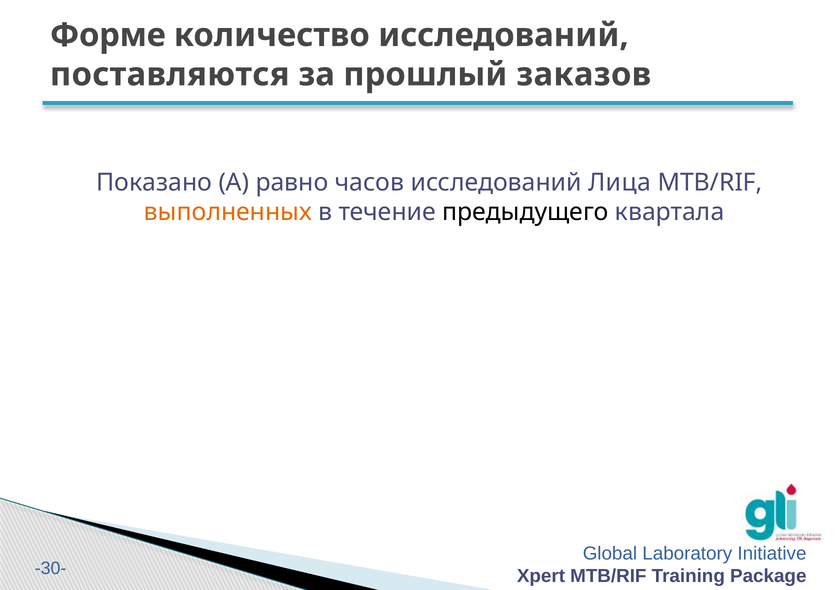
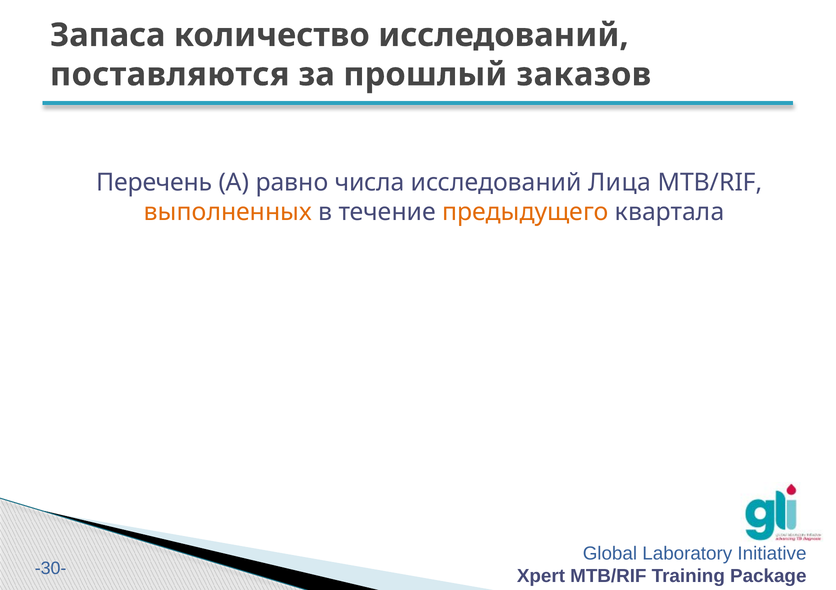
Форме: Форме -> Запаса
Показано: Показано -> Перечень
часов: часов -> числа
предыдущего colour: black -> orange
